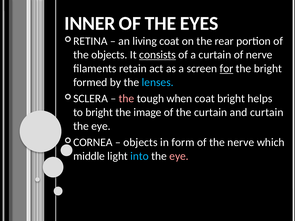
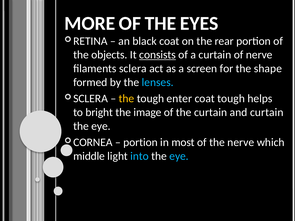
INNER: INNER -> MORE
living: living -> black
retain: retain -> sclera
for underline: present -> none
the bright: bright -> shape
the at (126, 99) colour: pink -> yellow
when: when -> enter
coat bright: bright -> tough
objects at (140, 142): objects -> portion
form: form -> most
eye at (179, 156) colour: pink -> light blue
